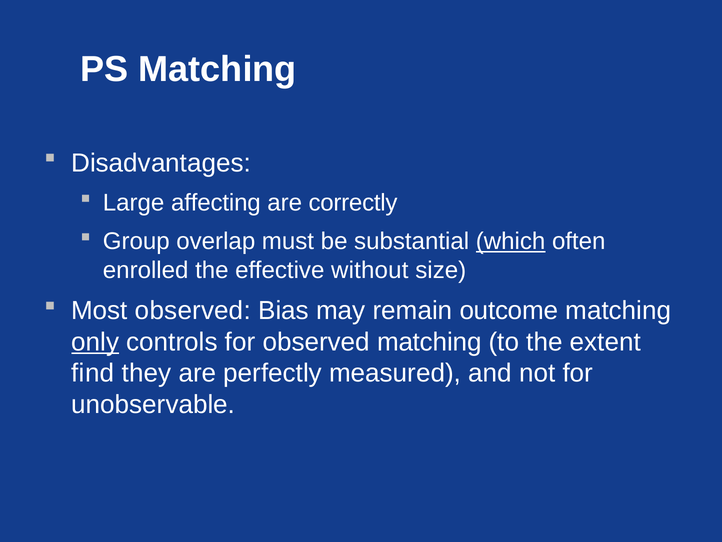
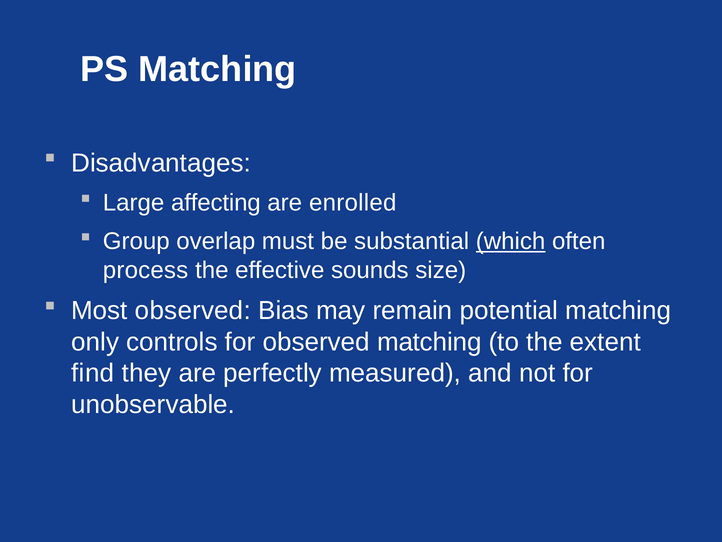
correctly: correctly -> enrolled
enrolled: enrolled -> process
without: without -> sounds
outcome: outcome -> potential
only underline: present -> none
